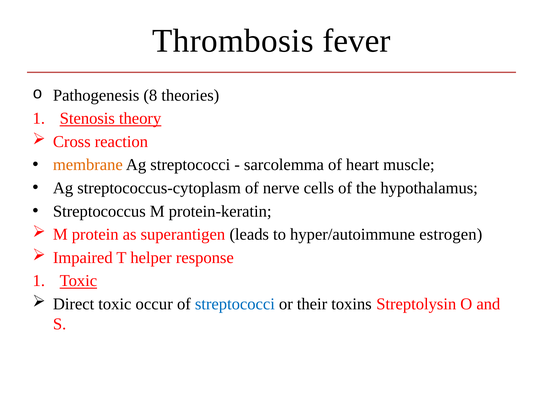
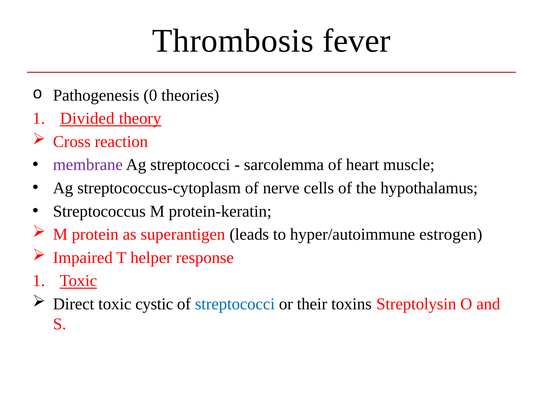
8: 8 -> 0
Stenosis: Stenosis -> Divided
membrane colour: orange -> purple
occur: occur -> cystic
